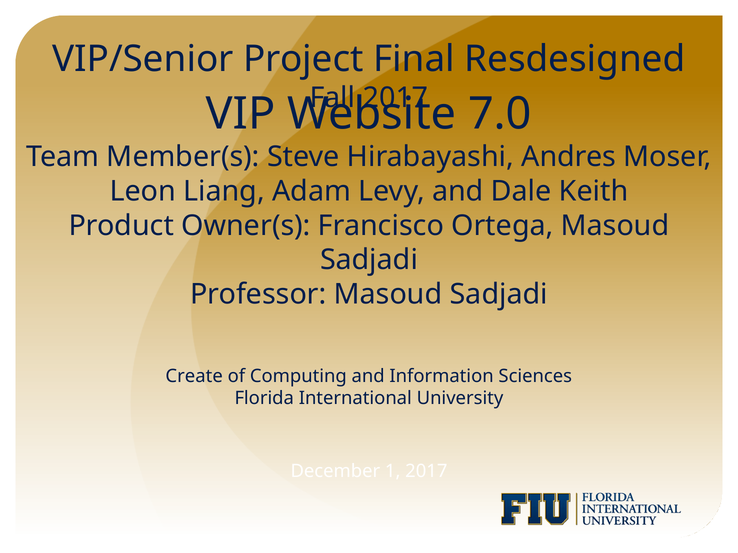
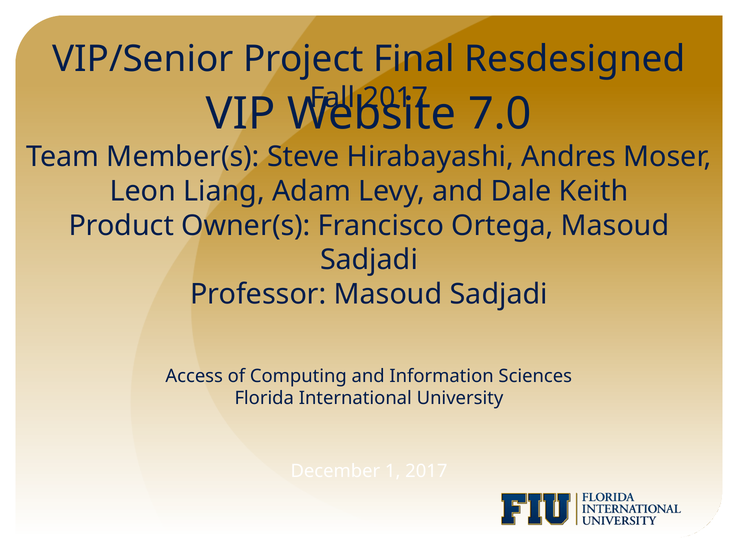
Create: Create -> Access
